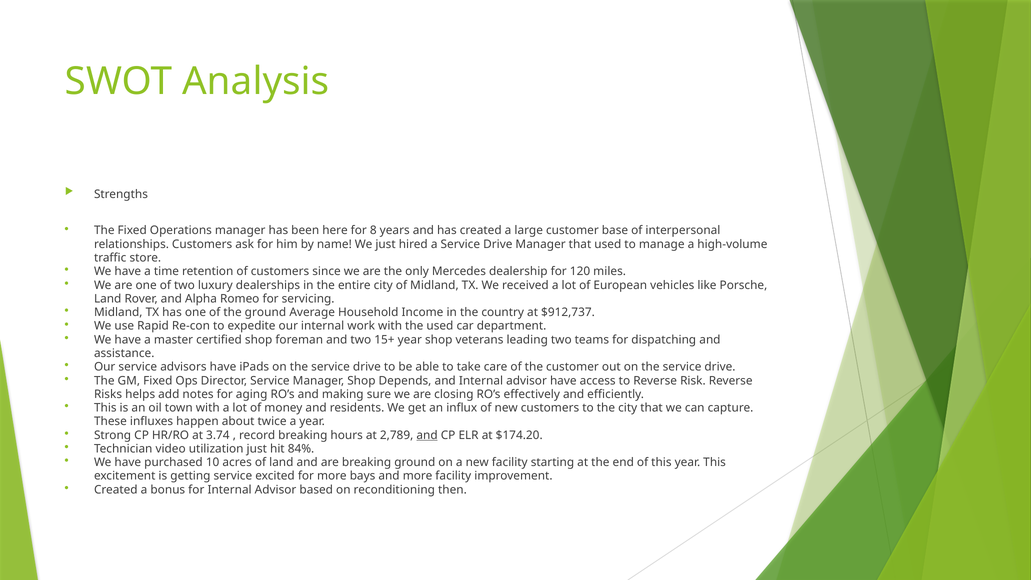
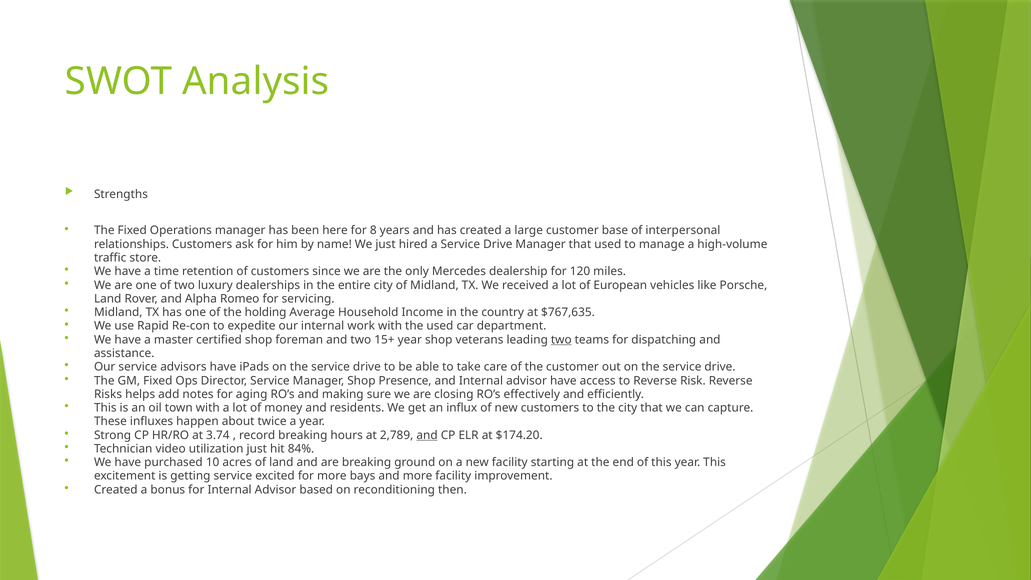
the ground: ground -> holding
$912,737: $912,737 -> $767,635
two at (561, 340) underline: none -> present
Depends: Depends -> Presence
